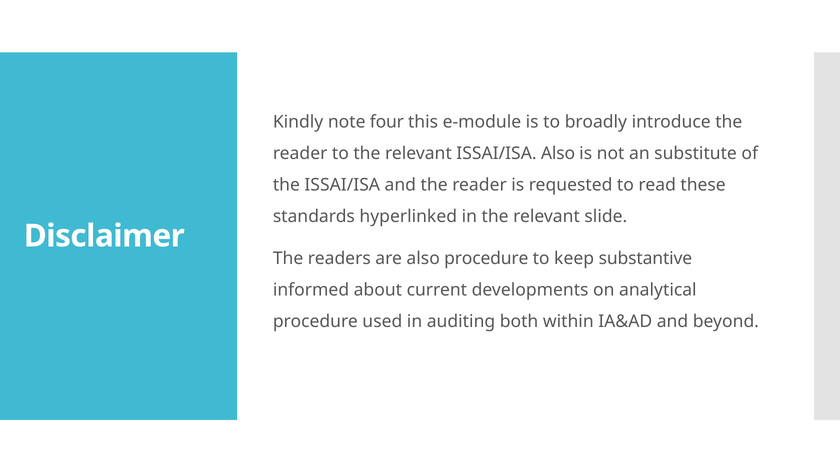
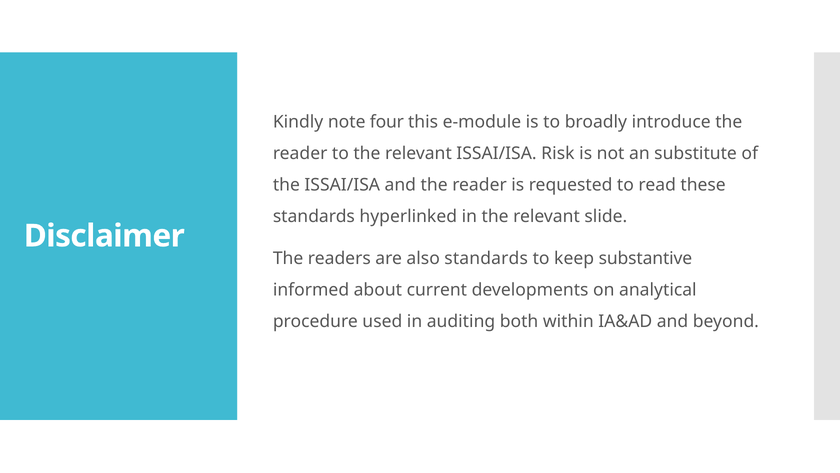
ISSAI/ISA Also: Also -> Risk
also procedure: procedure -> standards
